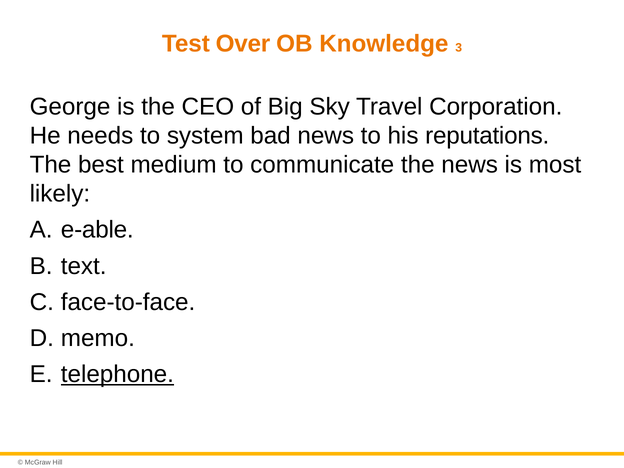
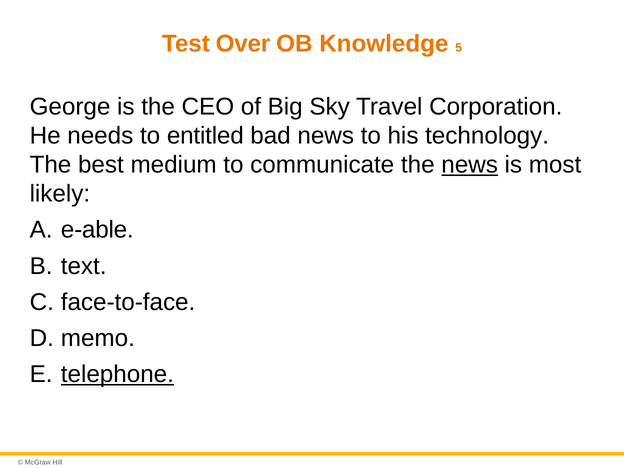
3: 3 -> 5
system: system -> entitled
reputations: reputations -> technology
news at (470, 165) underline: none -> present
